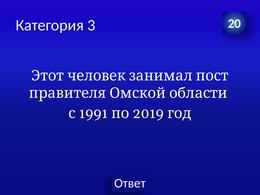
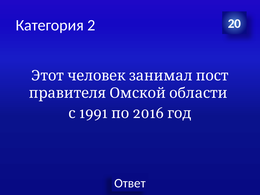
3: 3 -> 2
2019: 2019 -> 2016
